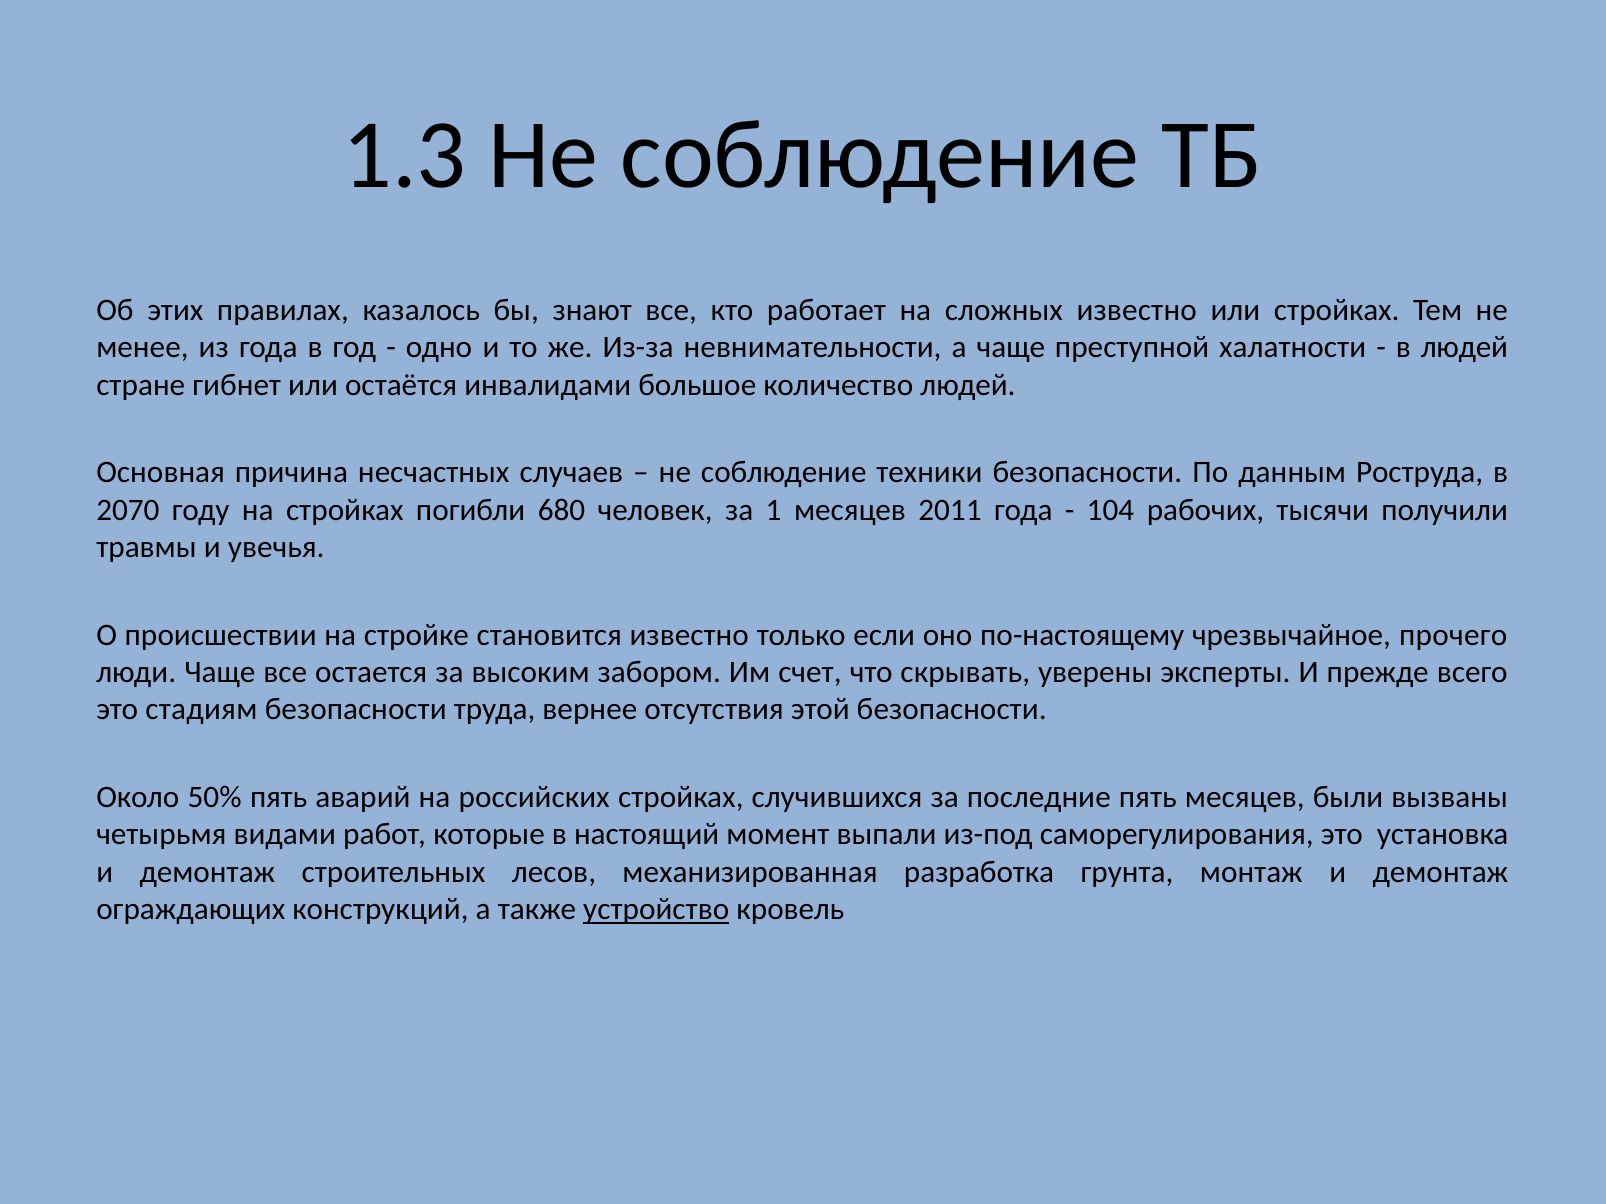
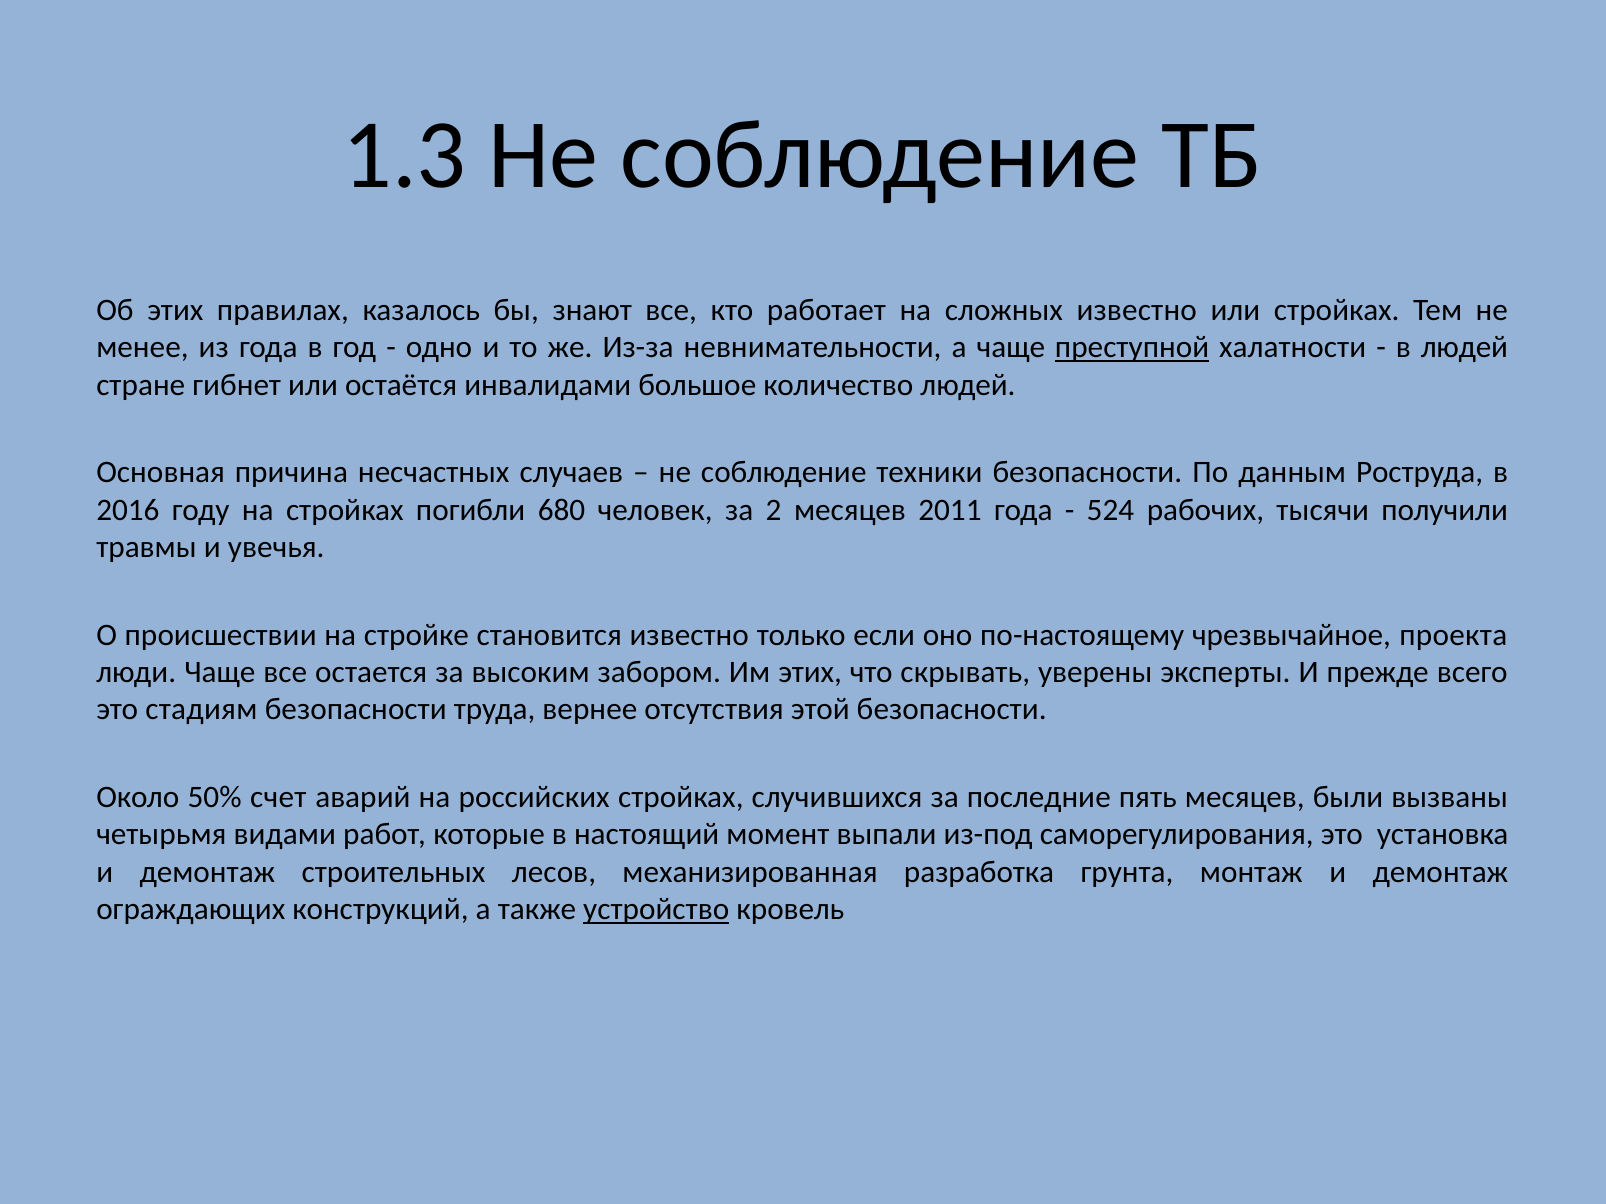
преступной underline: none -> present
2070: 2070 -> 2016
1: 1 -> 2
104: 104 -> 524
прочего: прочего -> проекта
Им счет: счет -> этих
50% пять: пять -> счет
